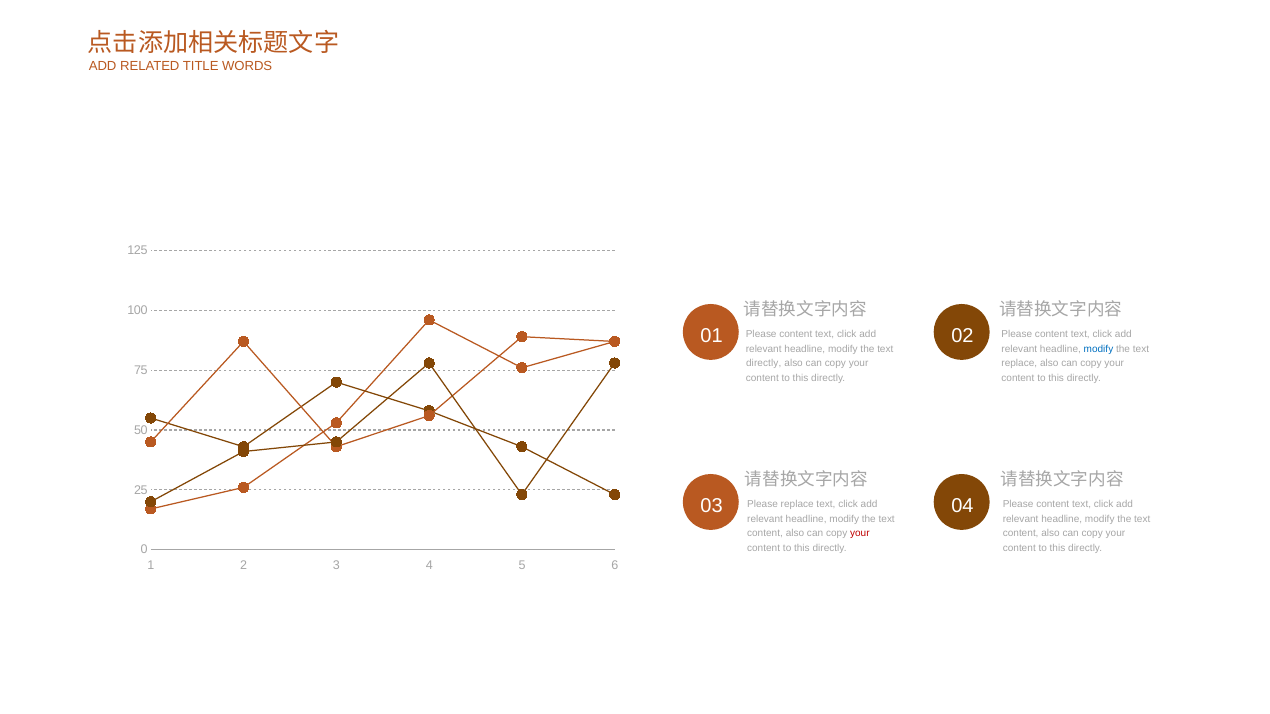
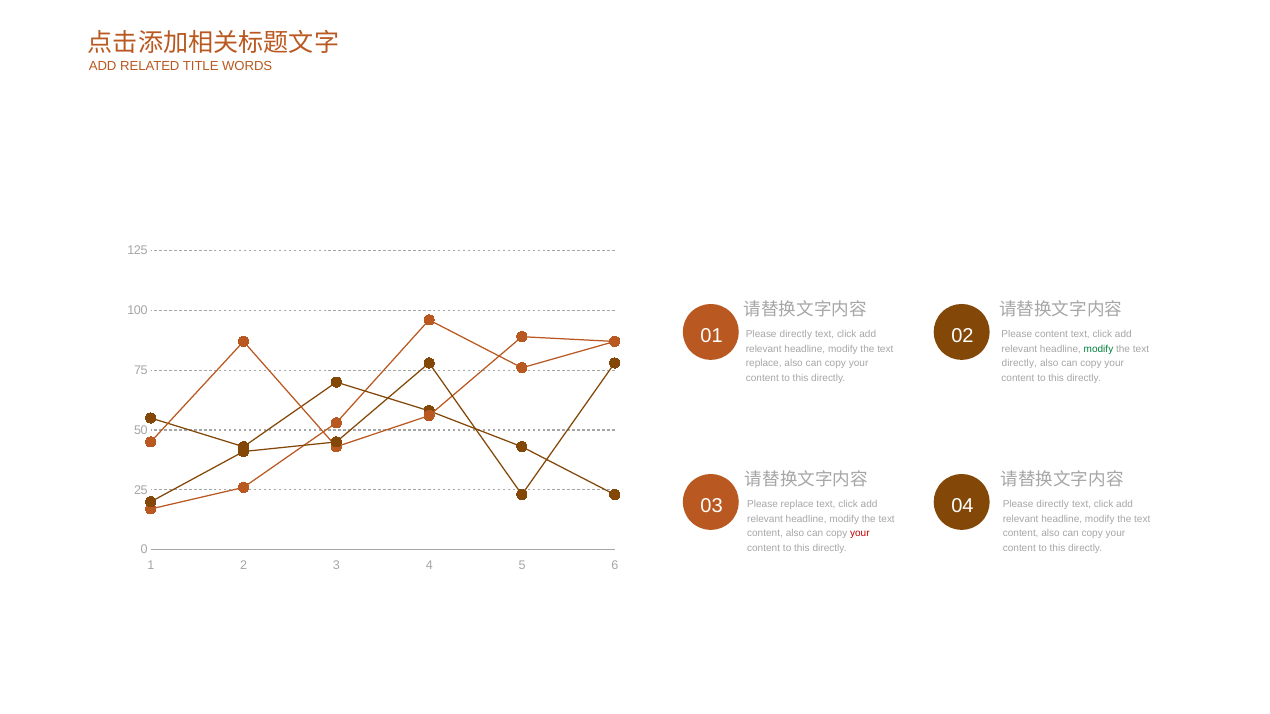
content at (796, 335): content -> directly
modify at (1098, 349) colour: blue -> green
directly at (764, 364): directly -> replace
replace at (1019, 364): replace -> directly
content at (1053, 505): content -> directly
